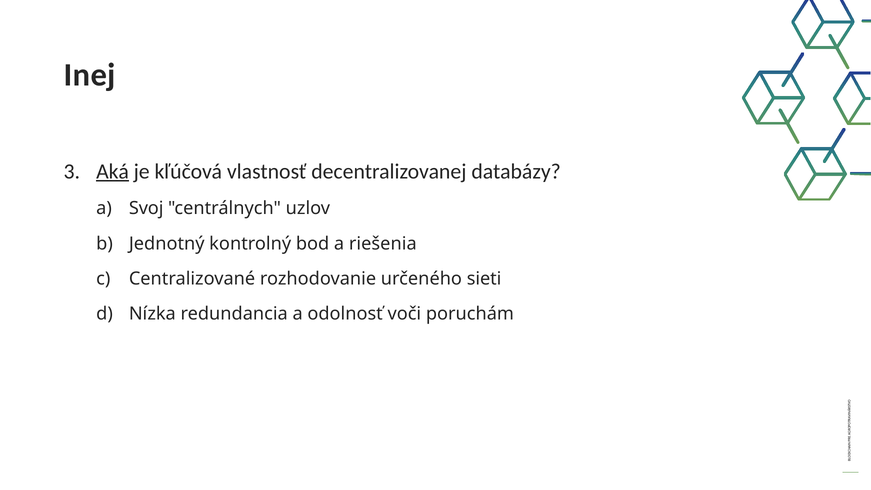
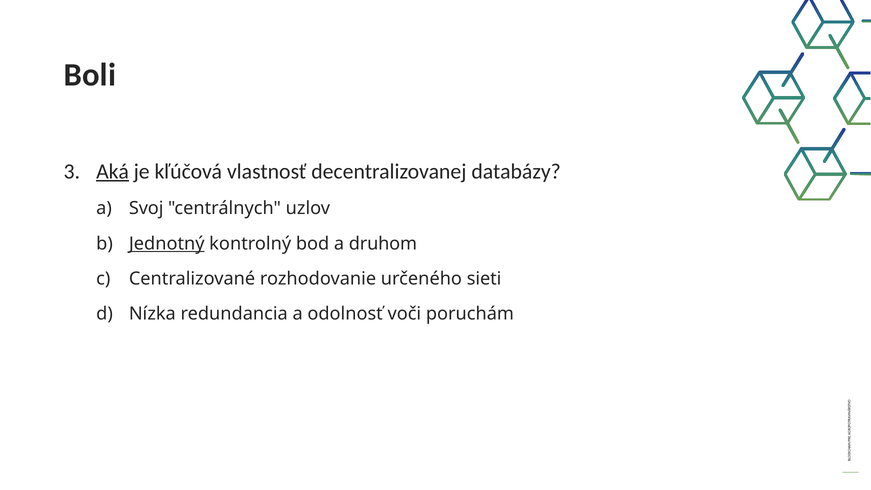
Inej: Inej -> Boli
Jednotný underline: none -> present
riešenia: riešenia -> druhom
